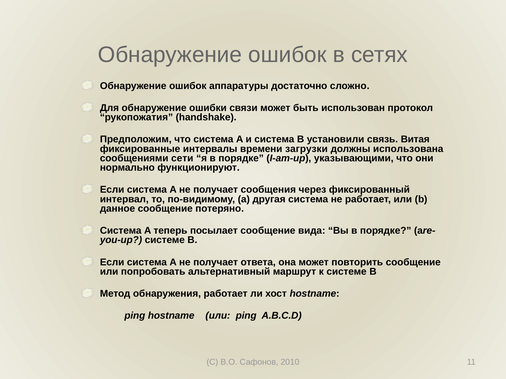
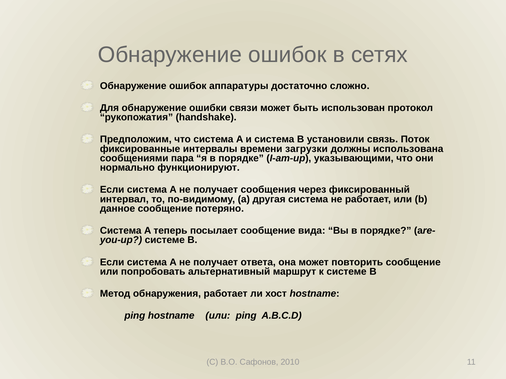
Витая: Витая -> Поток
сети: сети -> пара
